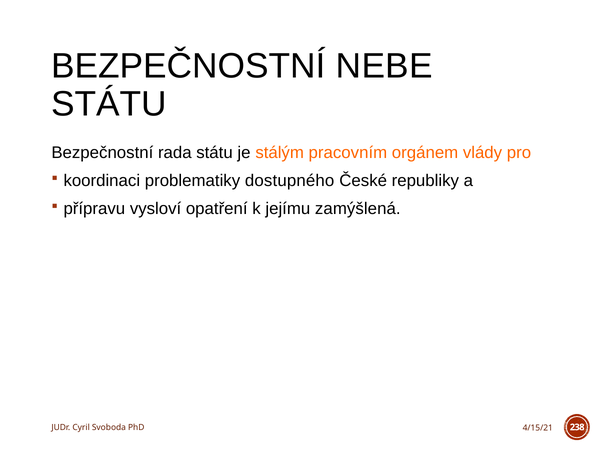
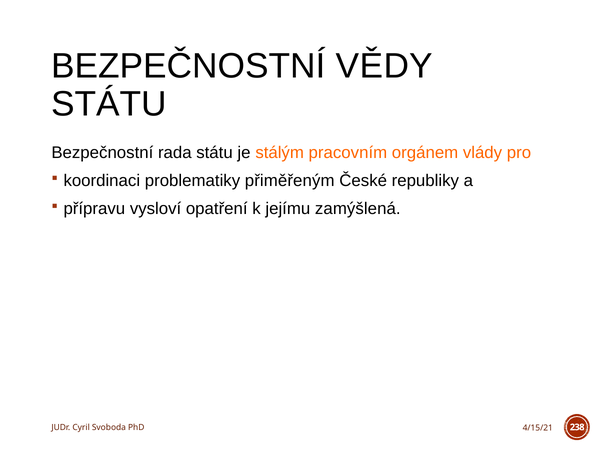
NEBE: NEBE -> VĚDY
dostupného: dostupného -> přiměřeným
